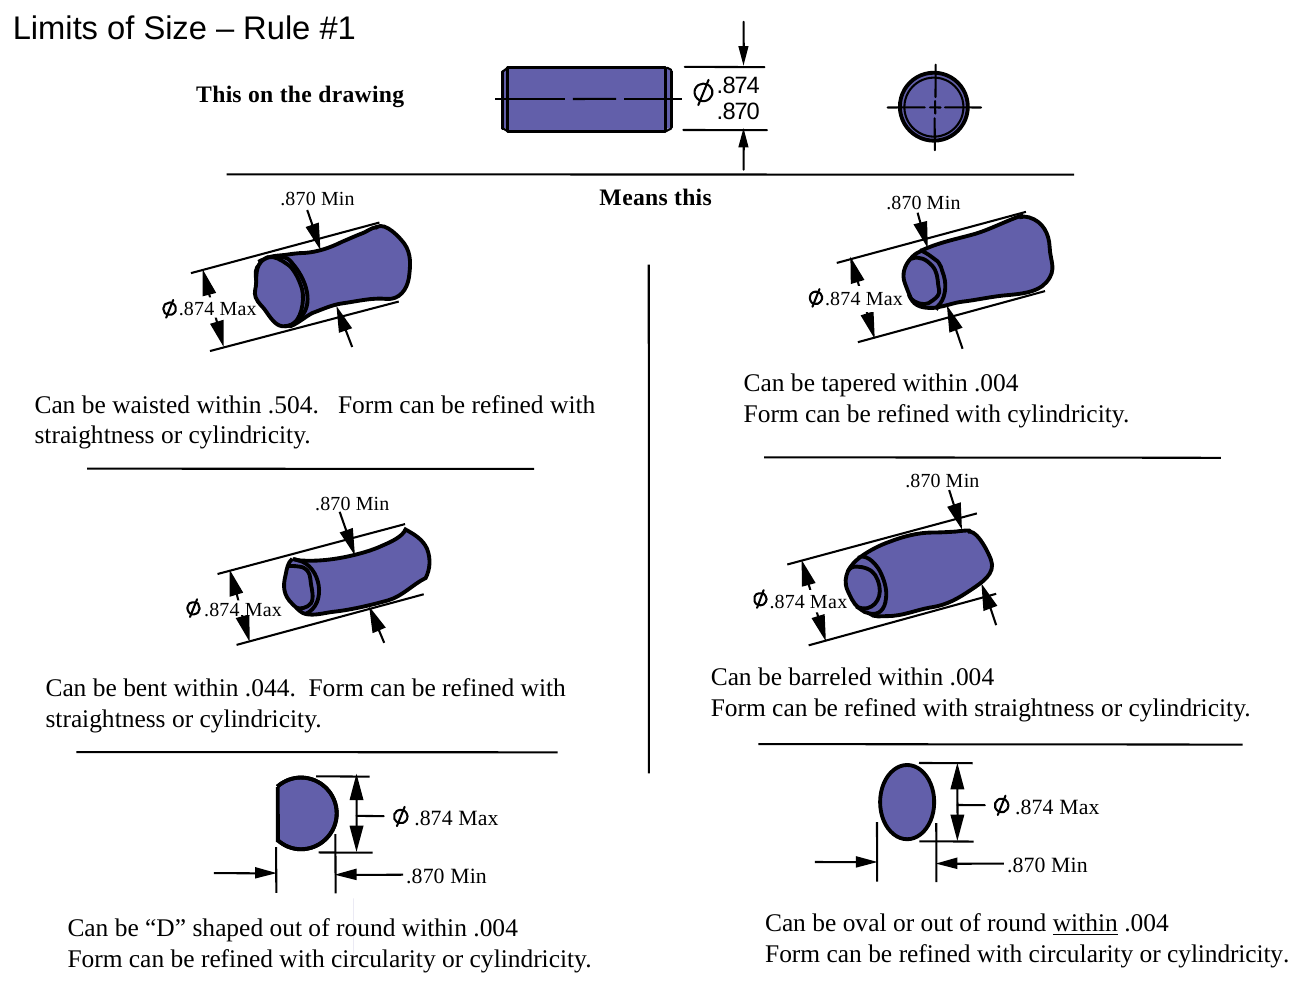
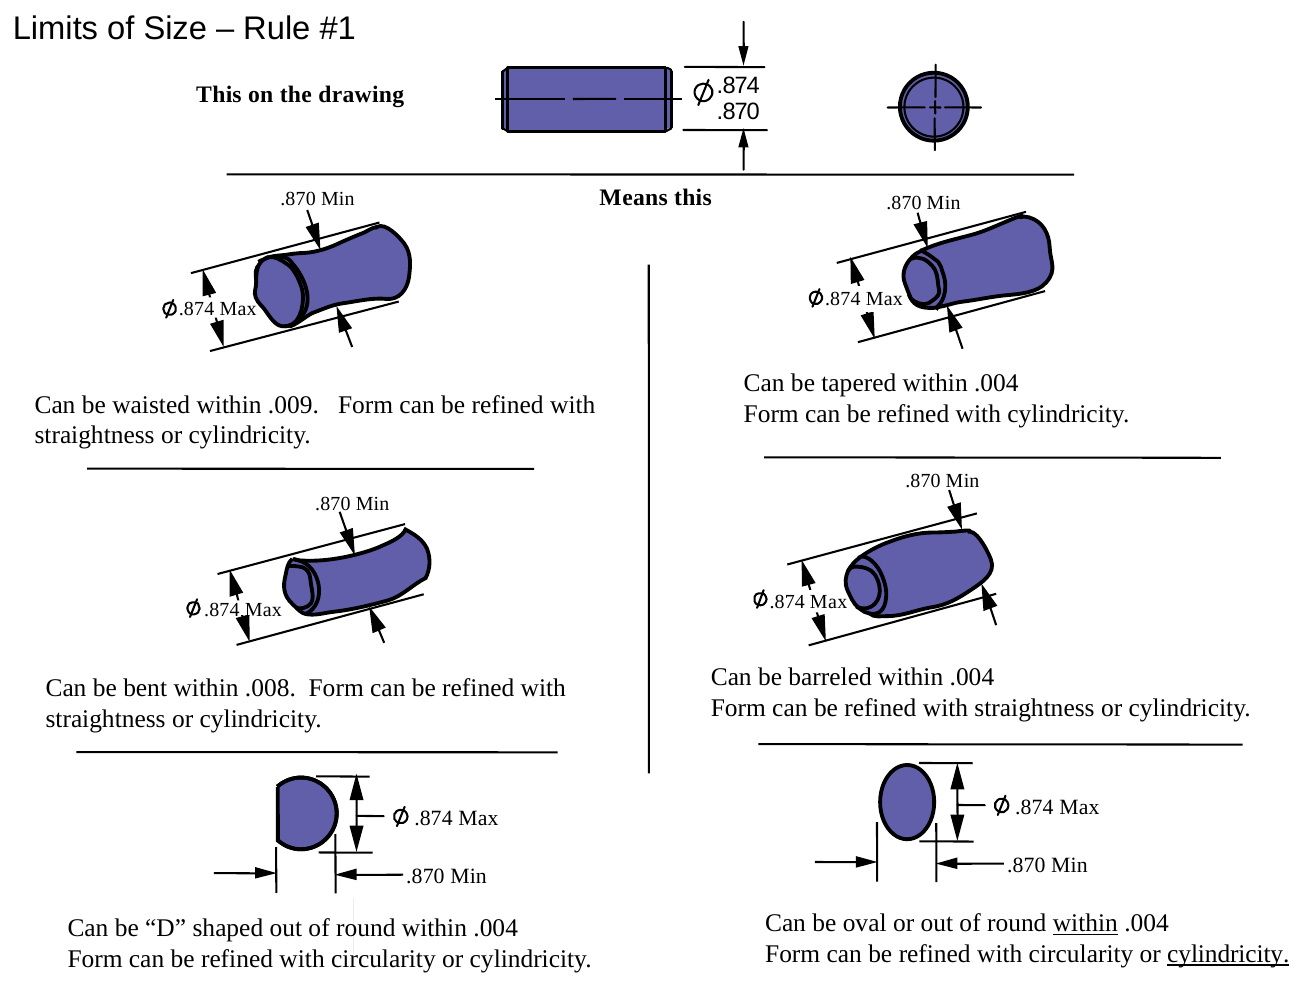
.504: .504 -> .009
.044: .044 -> .008
cylindricity at (1228, 954) underline: none -> present
